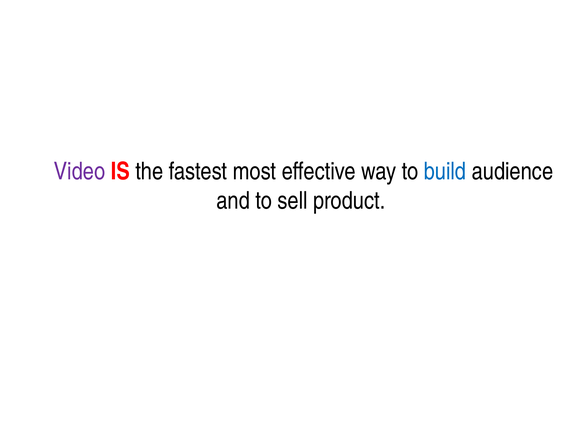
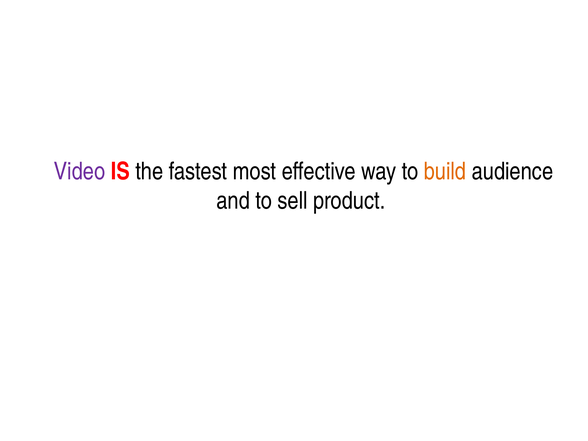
build colour: blue -> orange
